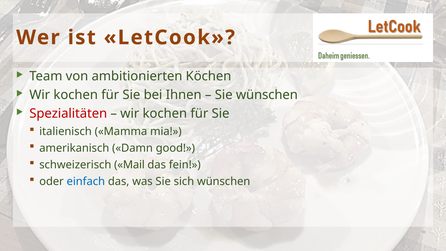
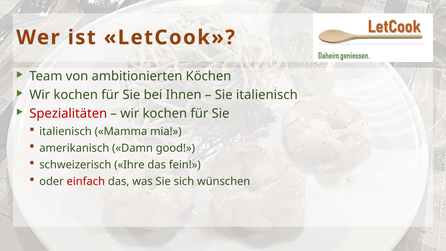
Sie wünschen: wünschen -> italienisch
Mail: Mail -> Ihre
einfach colour: blue -> red
